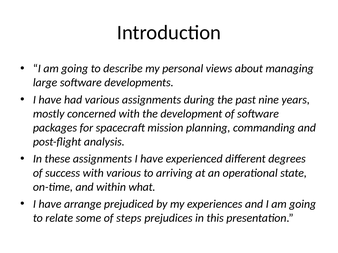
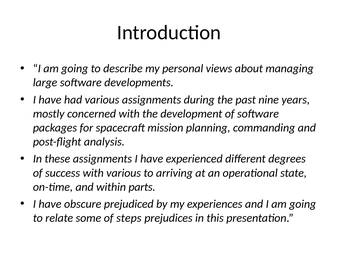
what: what -> parts
arrange: arrange -> obscure
